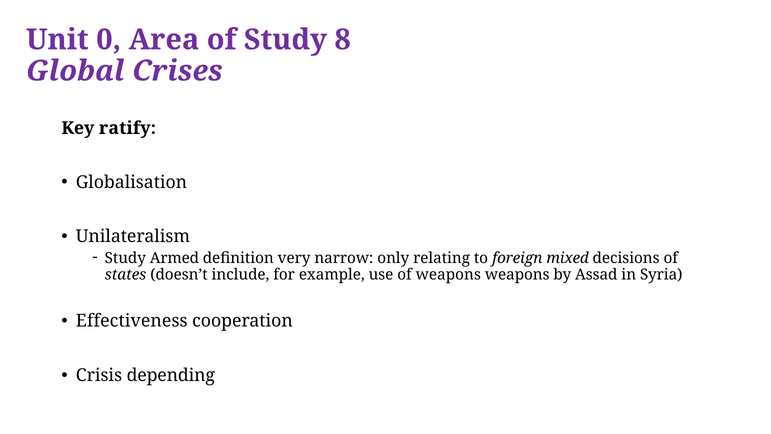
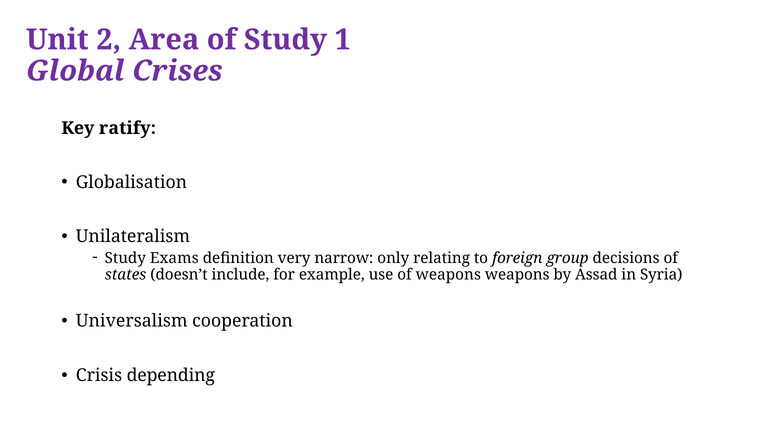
0: 0 -> 2
8: 8 -> 1
Armed: Armed -> Exams
mixed: mixed -> group
Effectiveness: Effectiveness -> Universalism
